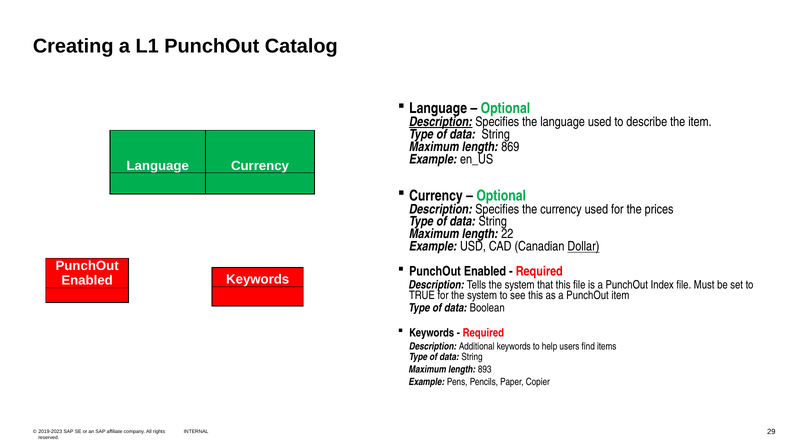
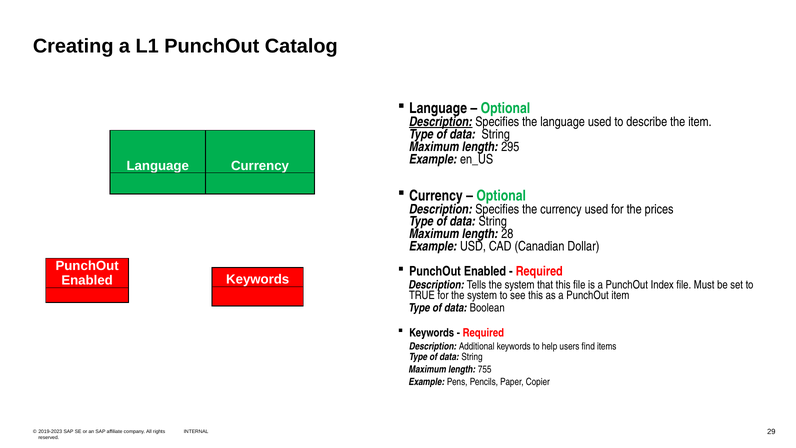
869: 869 -> 295
22: 22 -> 28
Dollar underline: present -> none
893: 893 -> 755
